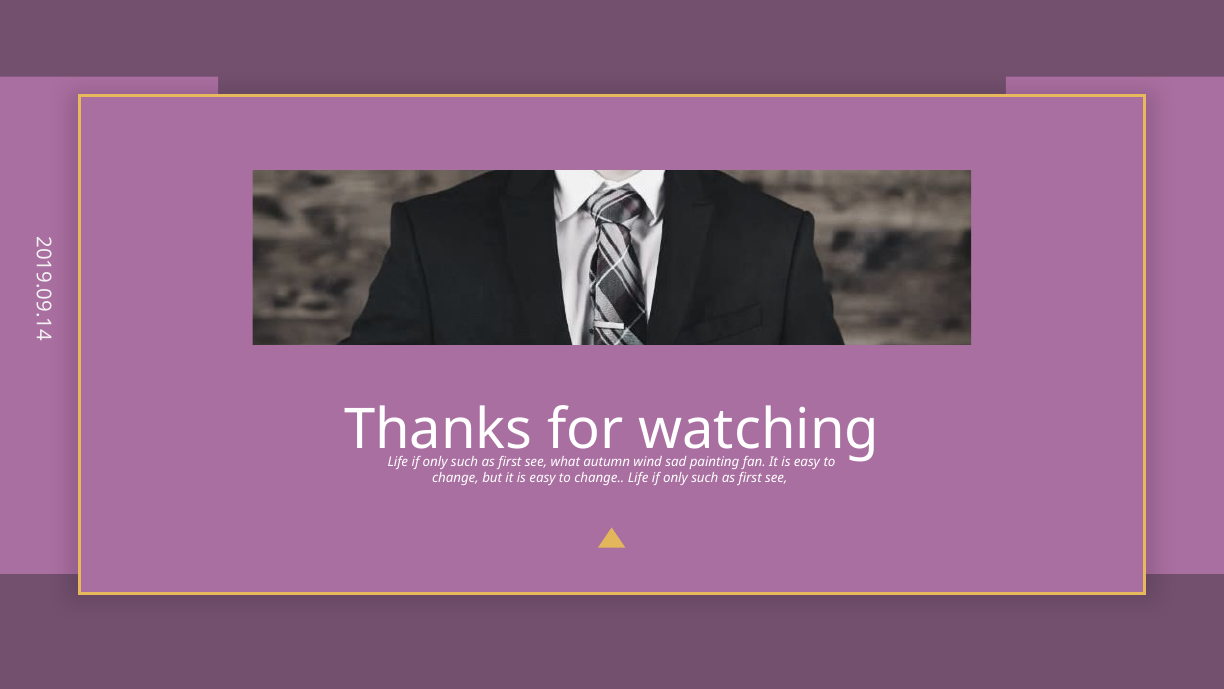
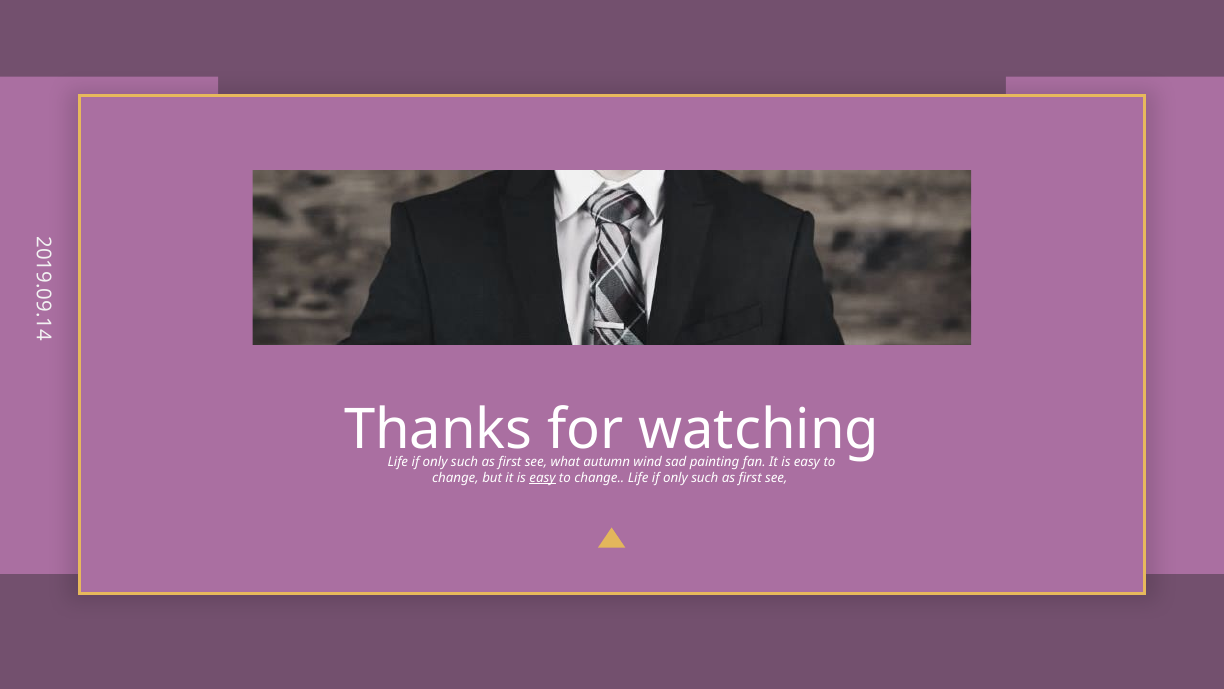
easy at (543, 477) underline: none -> present
